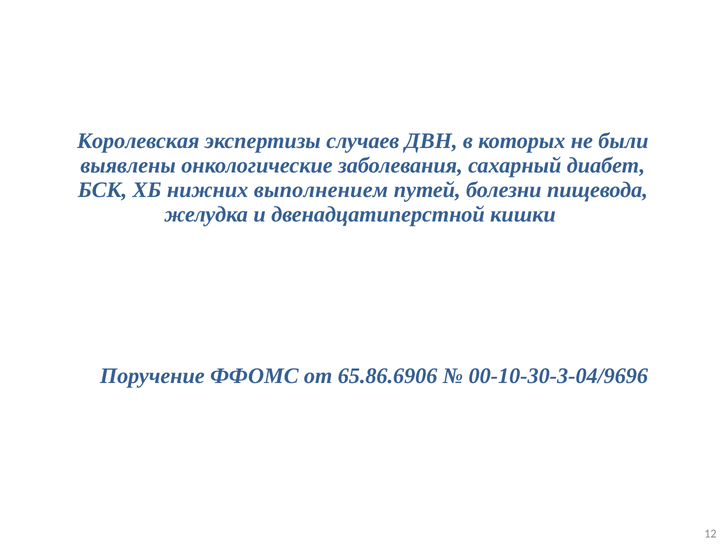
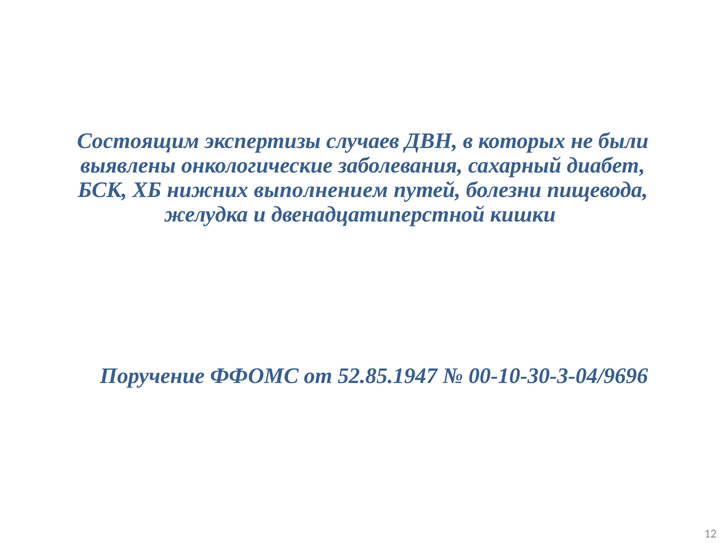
Королевская: Королевская -> Состоящим
65.86.6906: 65.86.6906 -> 52.85.1947
